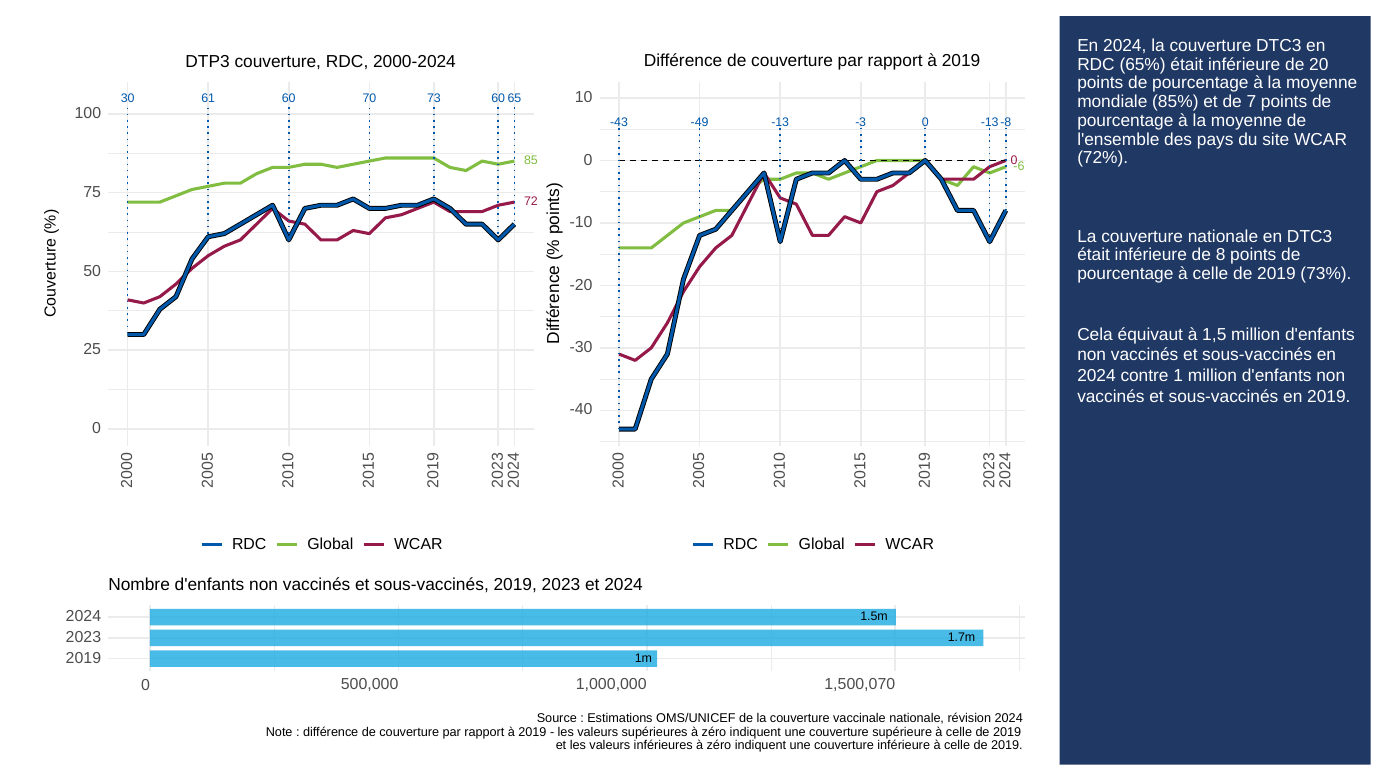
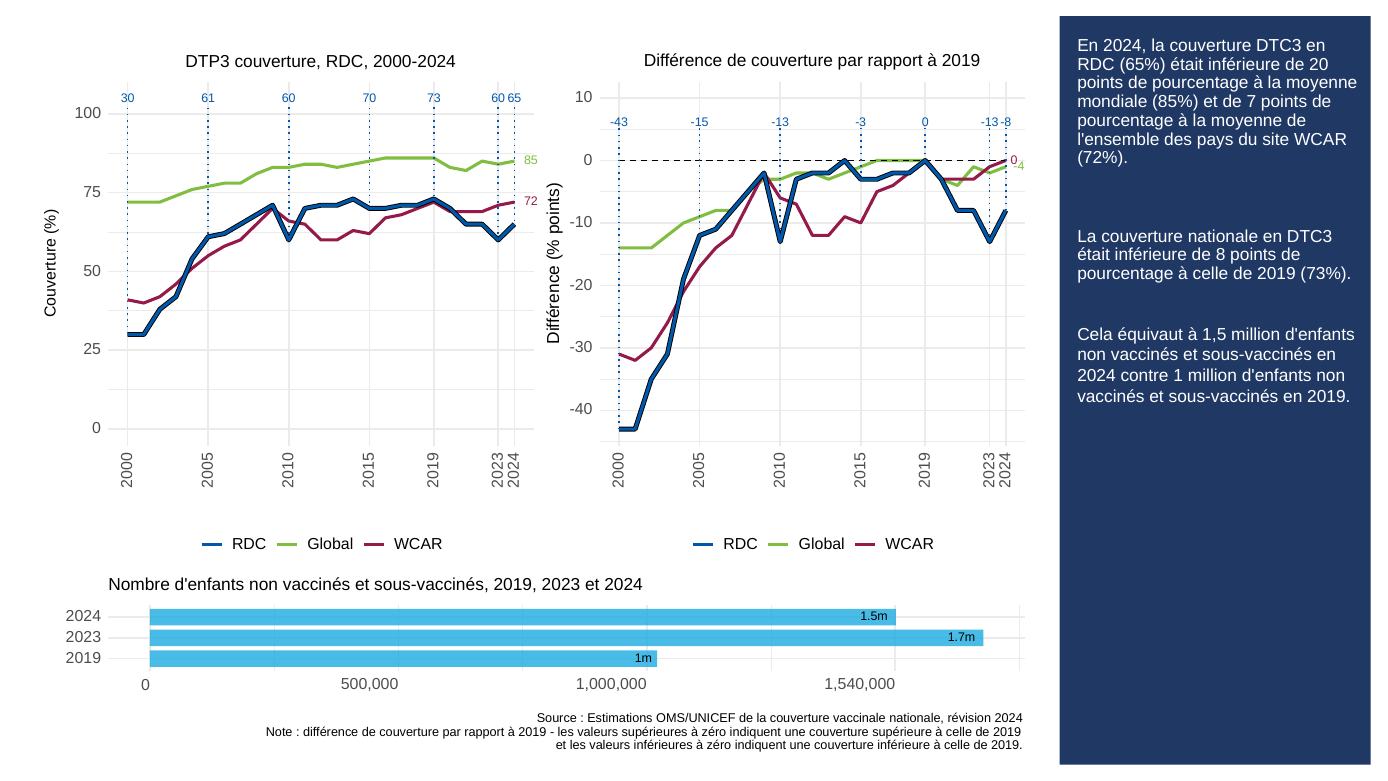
-49: -49 -> -15
-6: -6 -> -4
1,500,070: 1,500,070 -> 1,540,000
